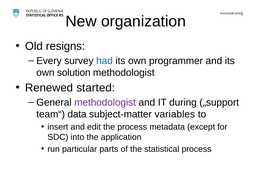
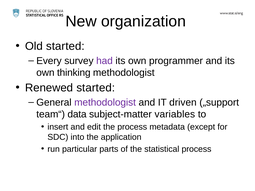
Old resigns: resigns -> started
had colour: blue -> purple
solution: solution -> thinking
during: during -> driven
